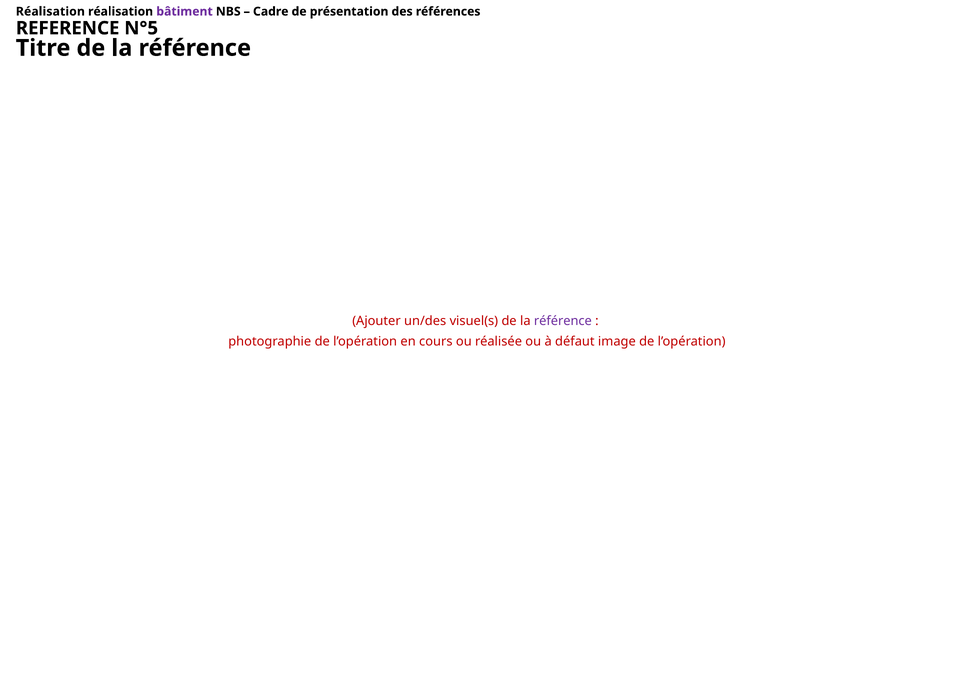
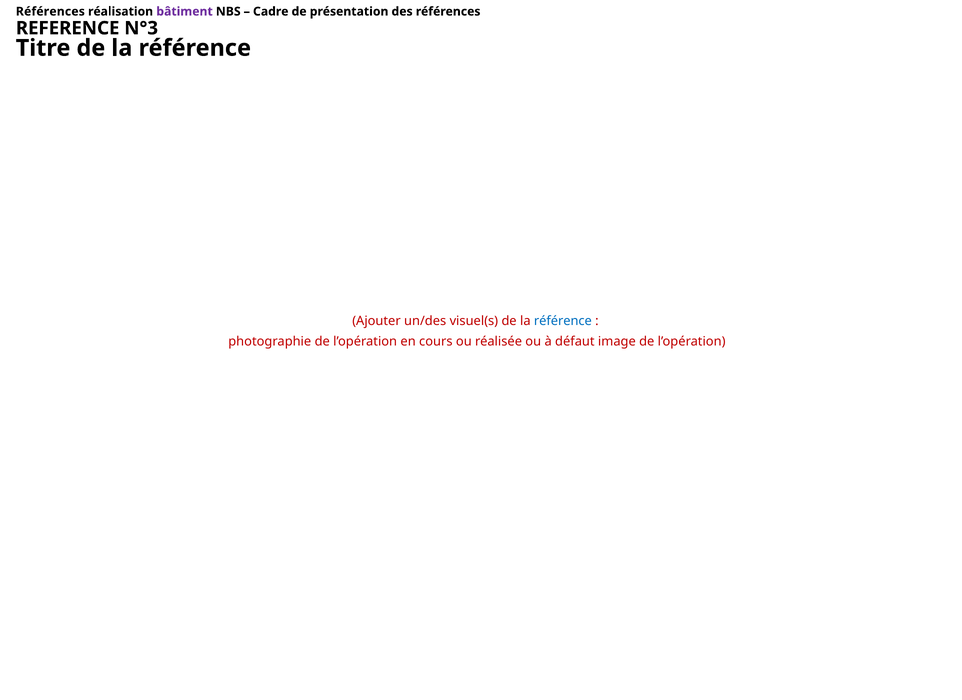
Réalisation at (50, 12): Réalisation -> Références
N°5: N°5 -> N°3
référence at (563, 321) colour: purple -> blue
